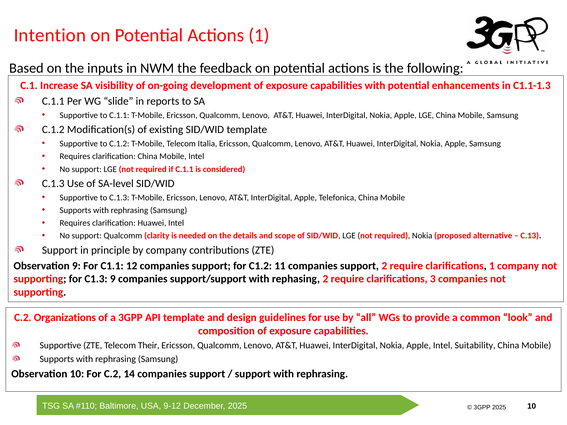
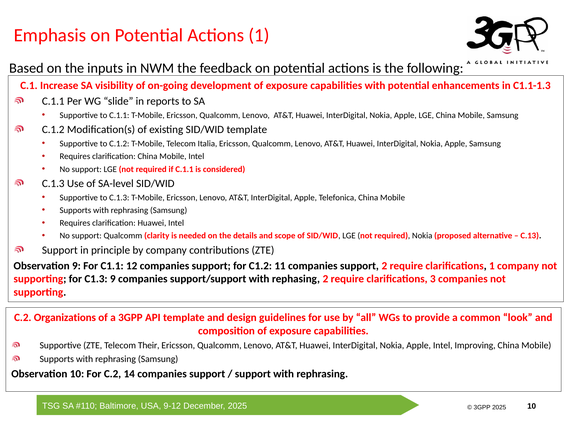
Intention: Intention -> Emphasis
Suitability: Suitability -> Improving
